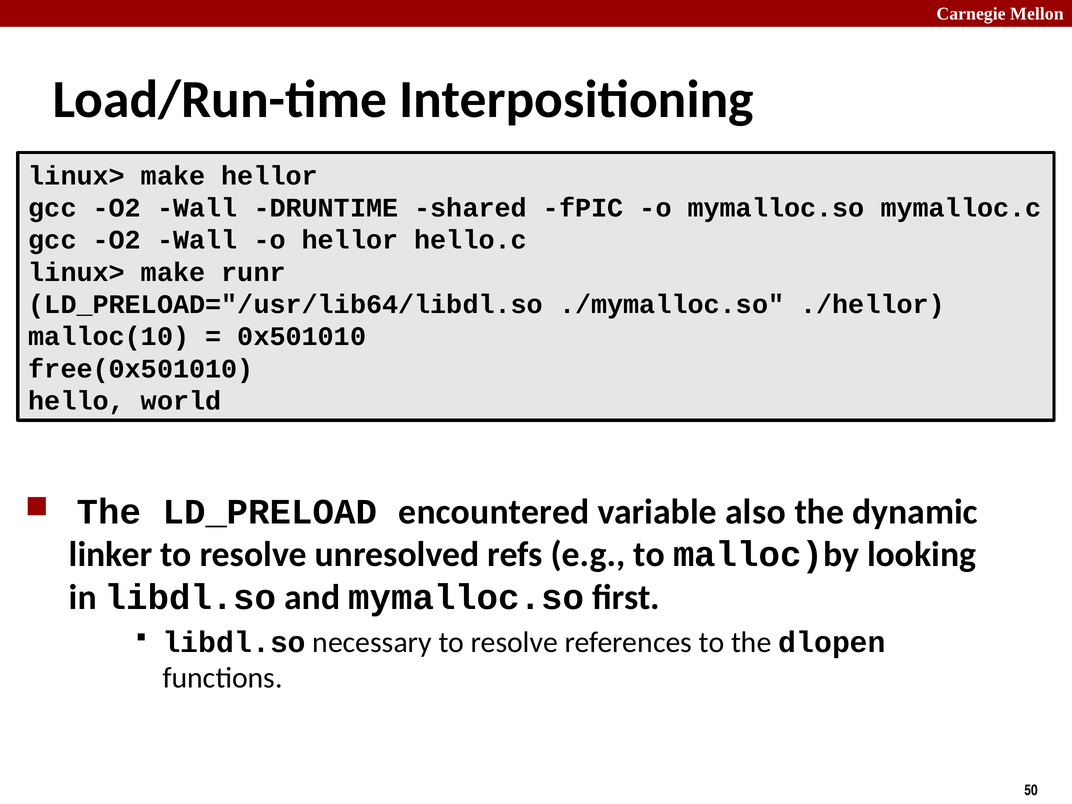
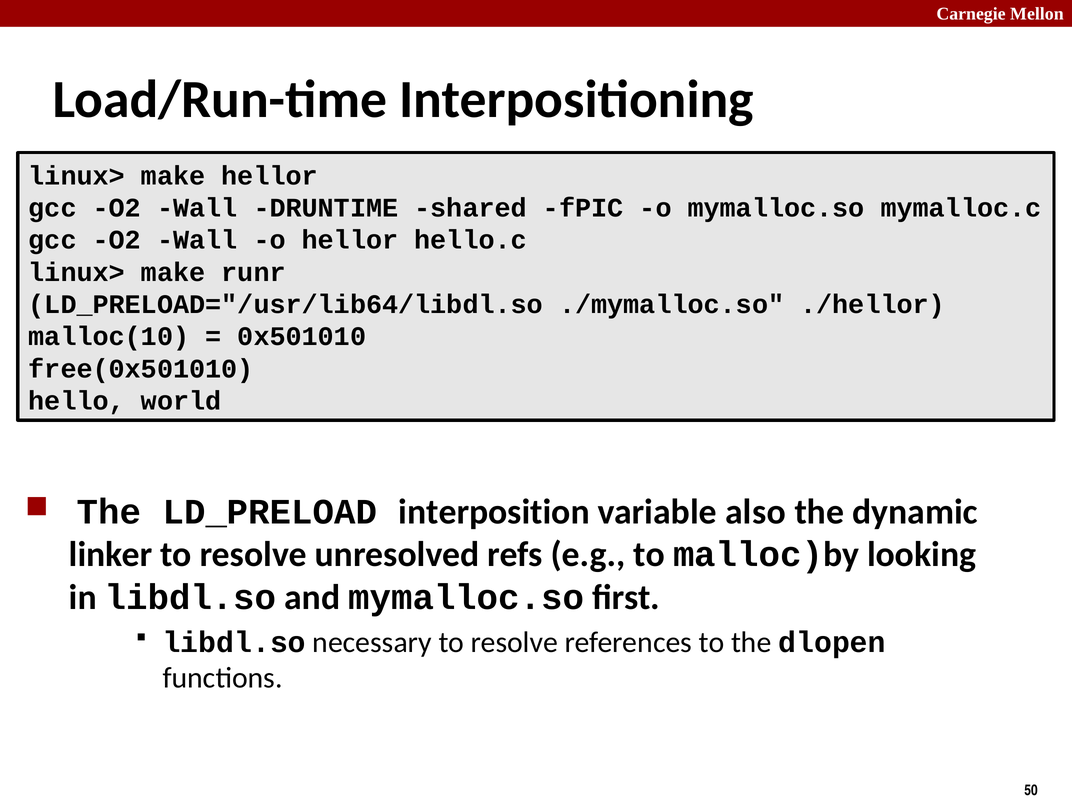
encountered: encountered -> interposition
